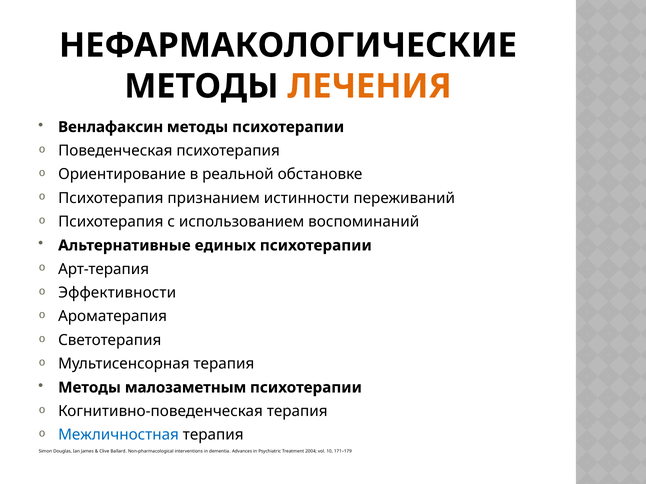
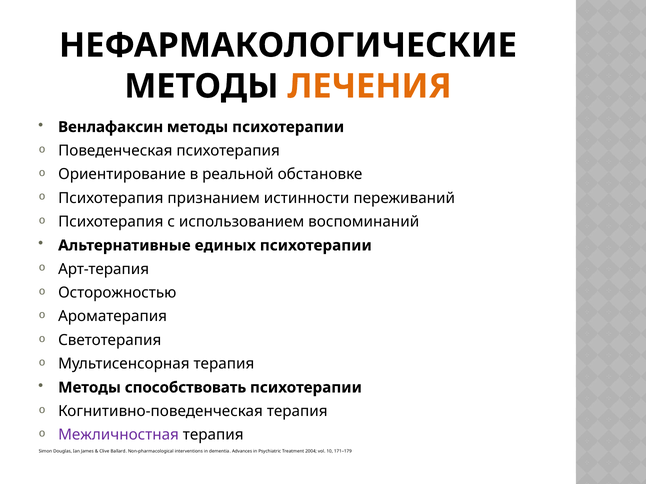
Эффективности: Эффективности -> Осторожностью
малозаметным: малозаметным -> способствовать
Межличностная colour: blue -> purple
